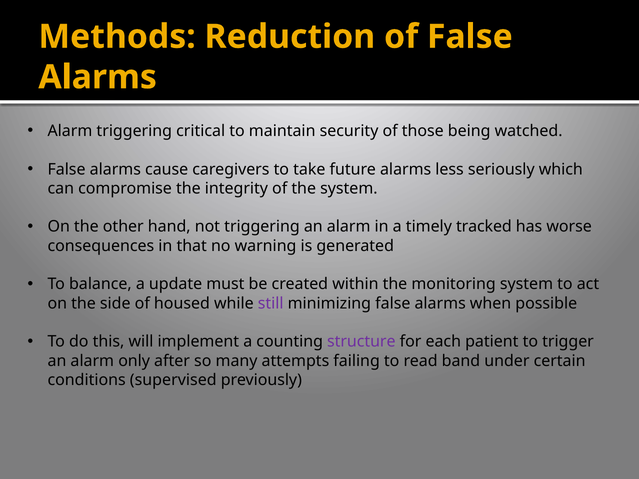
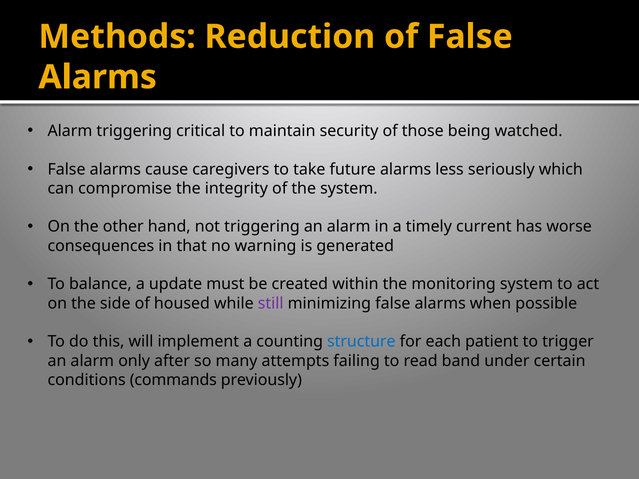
tracked: tracked -> current
structure colour: purple -> blue
supervised: supervised -> commands
